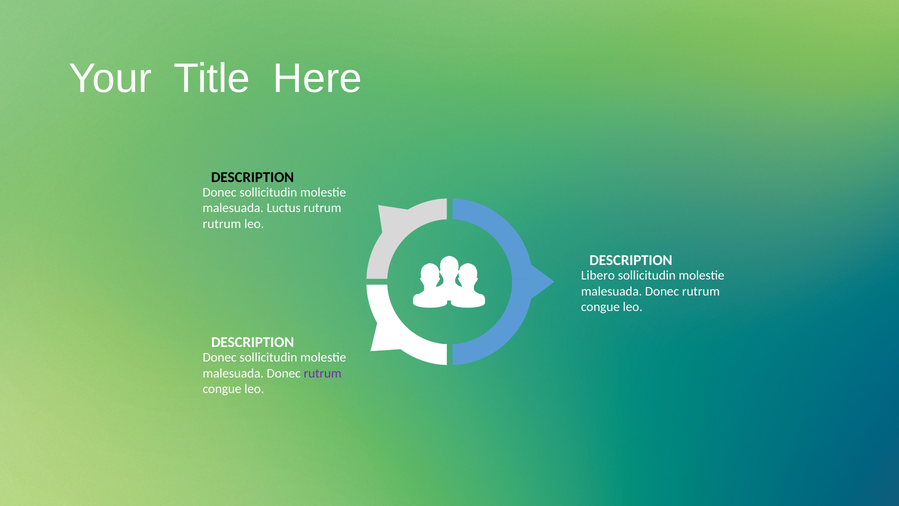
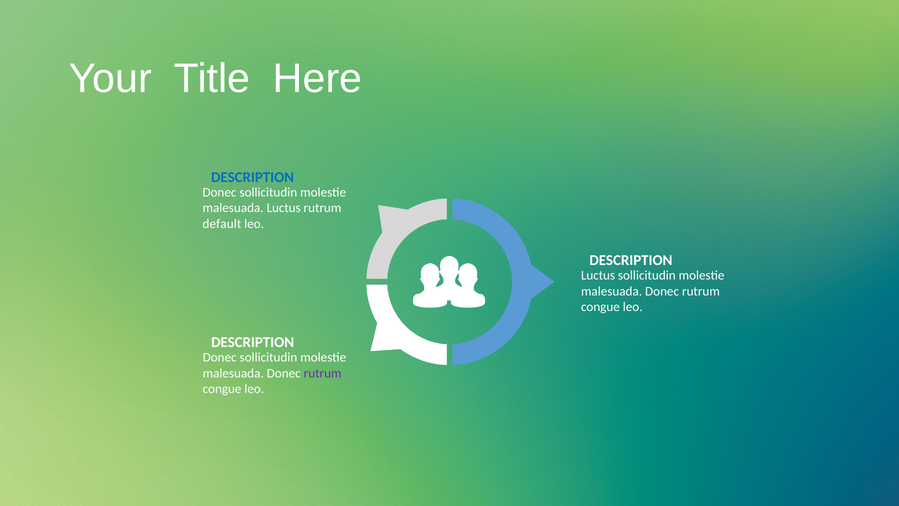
DESCRIPTION at (253, 177) colour: black -> blue
rutrum at (222, 224): rutrum -> default
Libero at (598, 275): Libero -> Luctus
